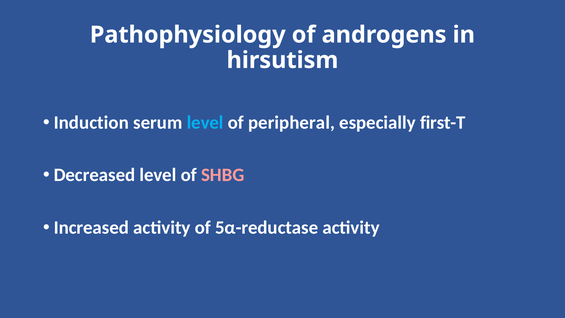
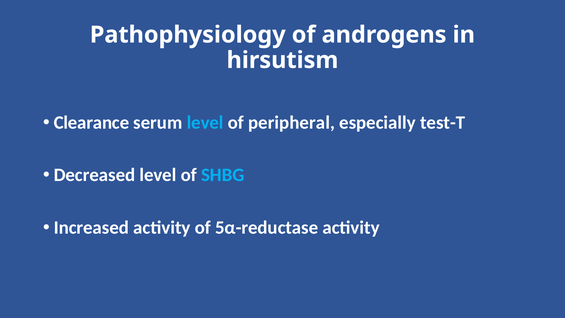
Induction: Induction -> Clearance
first-T: first-T -> test-T
SHBG colour: pink -> light blue
